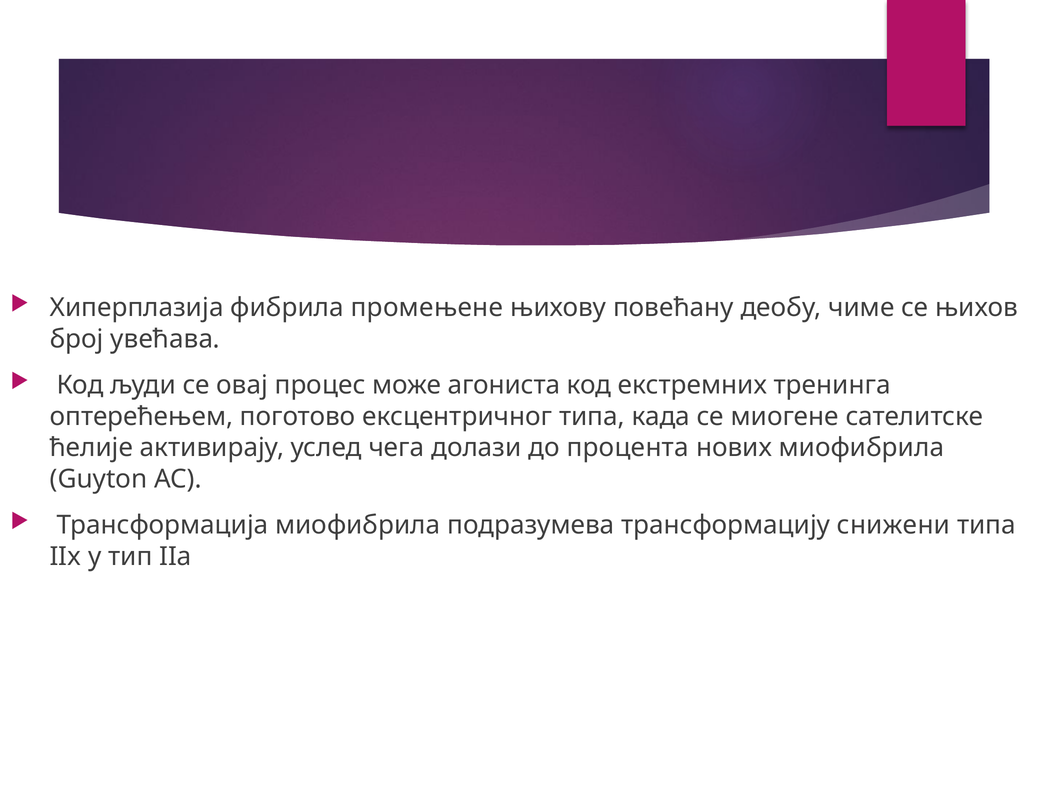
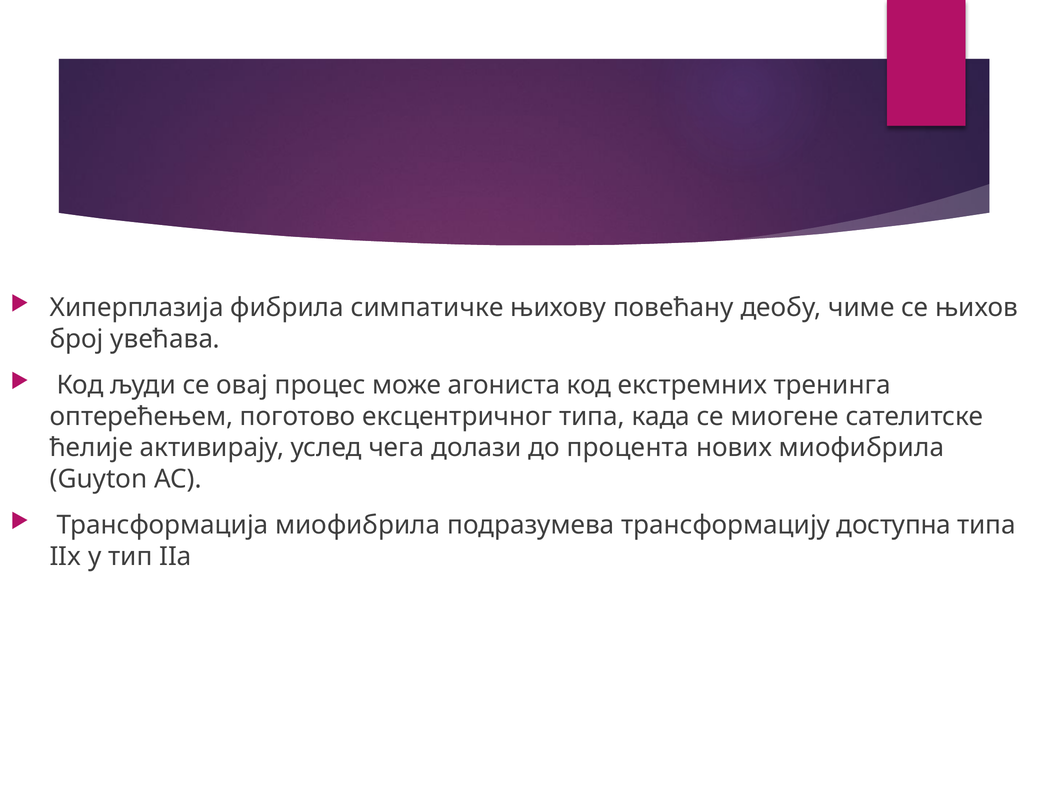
промењене: промењене -> симпатичке
снижени: снижени -> доступна
